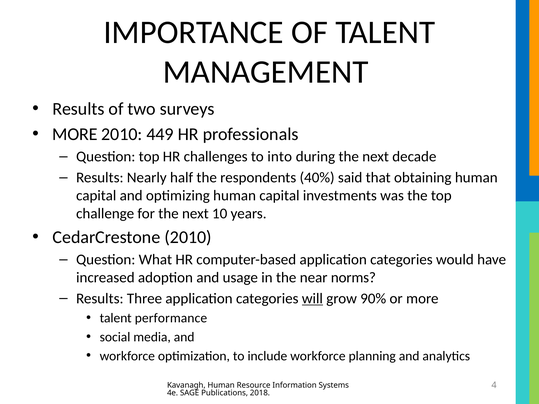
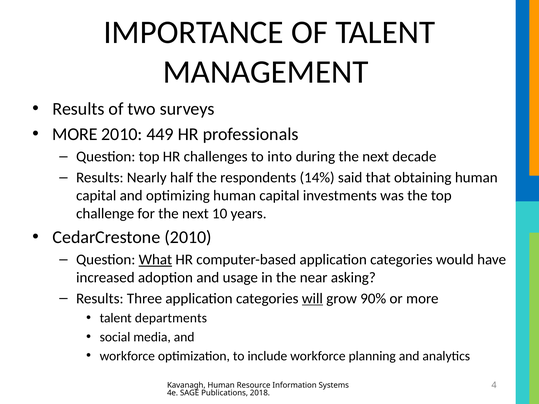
40%: 40% -> 14%
What underline: none -> present
norms: norms -> asking
performance: performance -> departments
